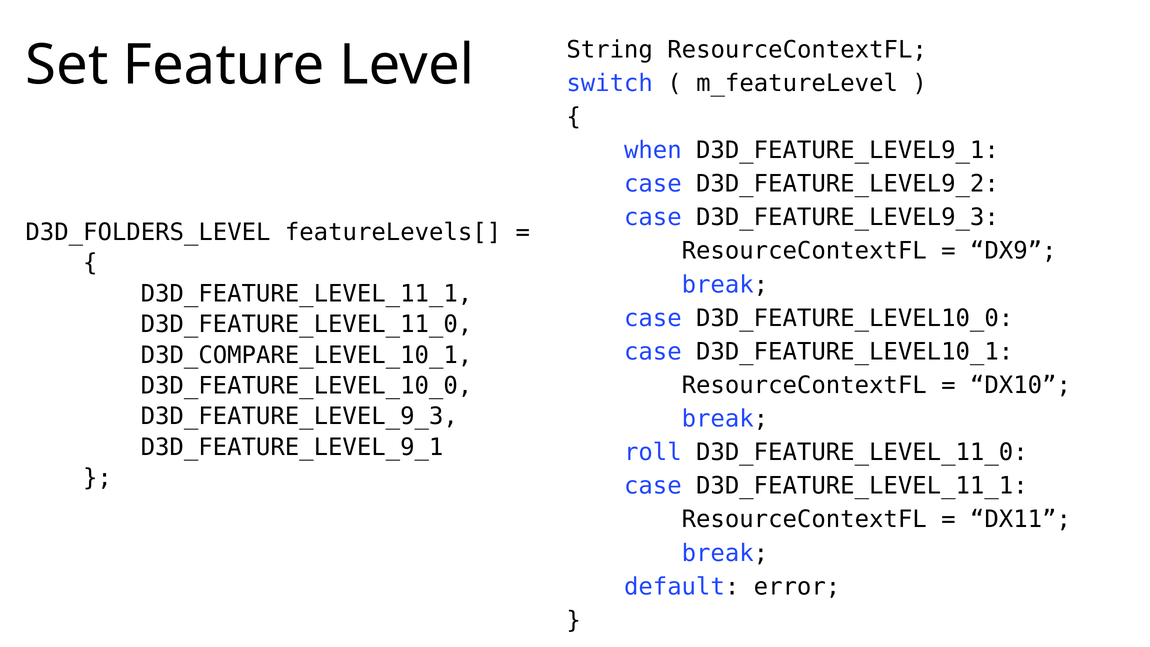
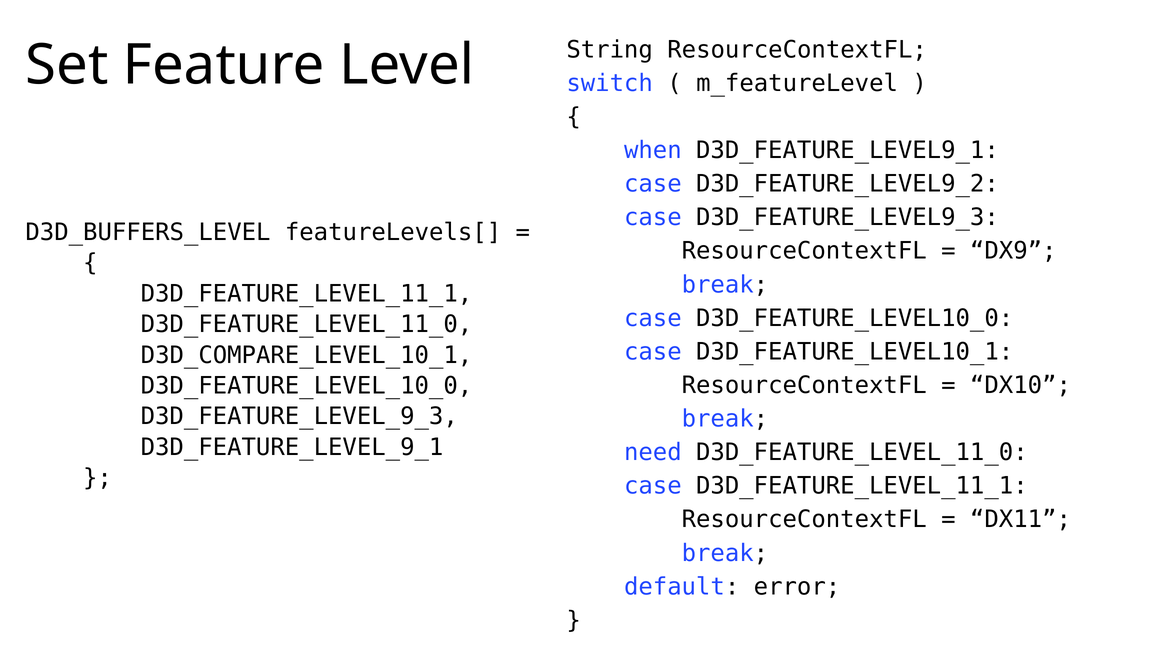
D3D_FOLDERS_LEVEL: D3D_FOLDERS_LEVEL -> D3D_BUFFERS_LEVEL
roll: roll -> need
